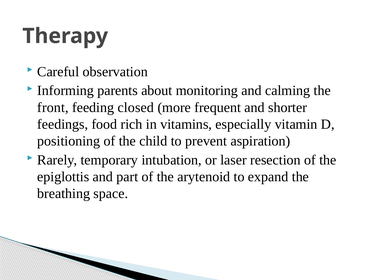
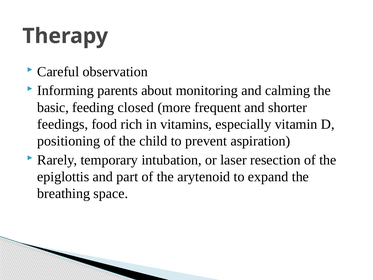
front: front -> basic
